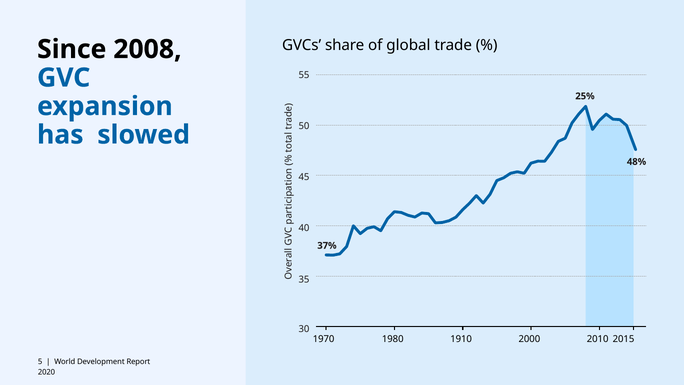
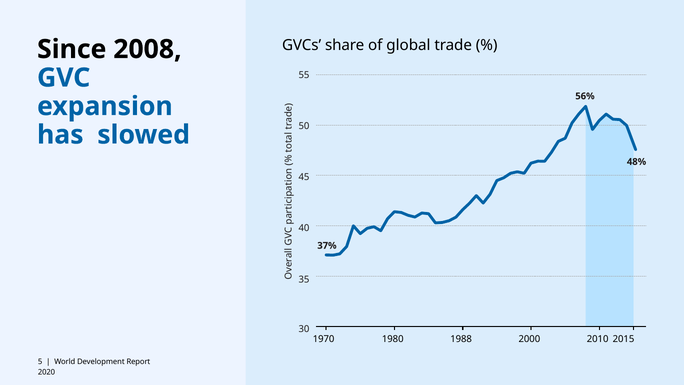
25%: 25% -> 56%
1910: 1910 -> 1988
